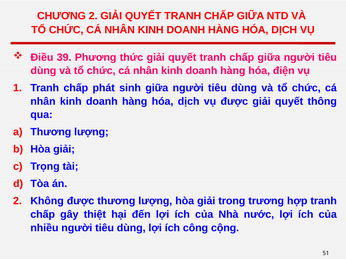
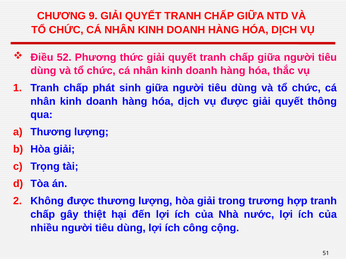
CHƯƠNG 2: 2 -> 9
39: 39 -> 52
điện: điện -> thắc
